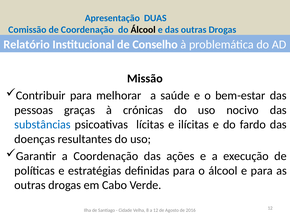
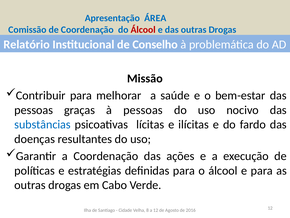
DUAS: DUAS -> ÁREA
Álcool at (143, 30) colour: black -> red
à crónicas: crónicas -> pessoas
